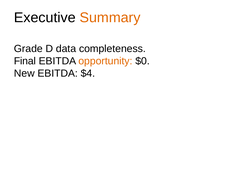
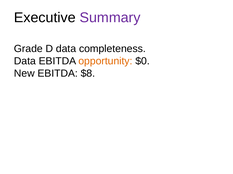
Summary colour: orange -> purple
Final at (25, 61): Final -> Data
$4: $4 -> $8
